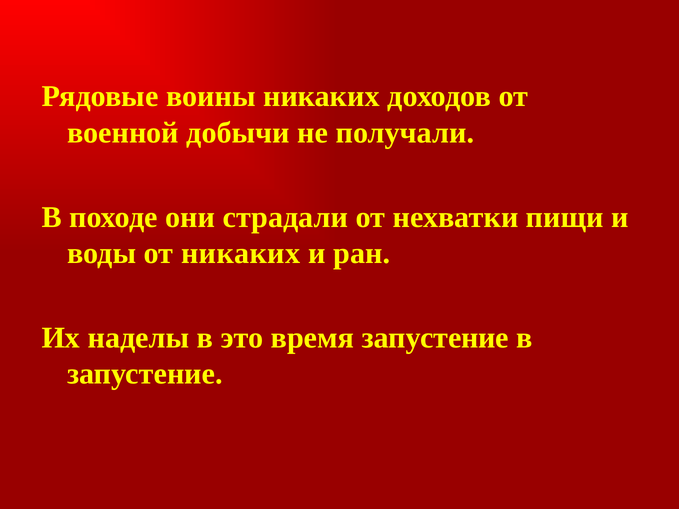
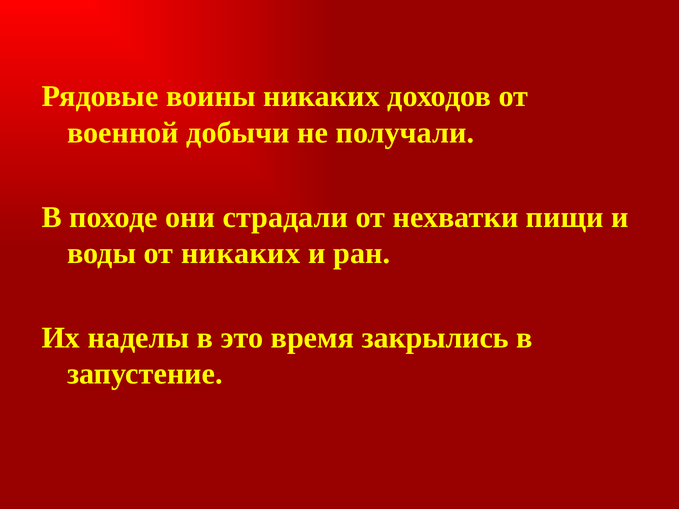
время запустение: запустение -> закрылись
